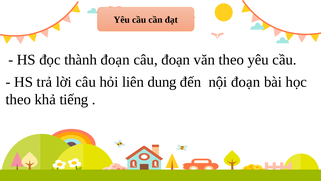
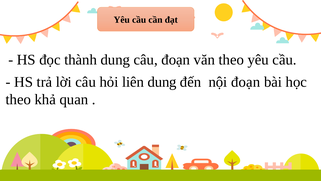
thành đoạn: đoạn -> dung
tiếng: tiếng -> quan
